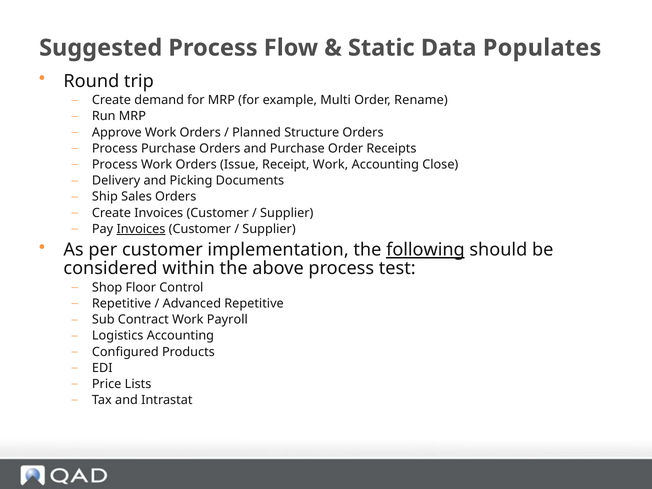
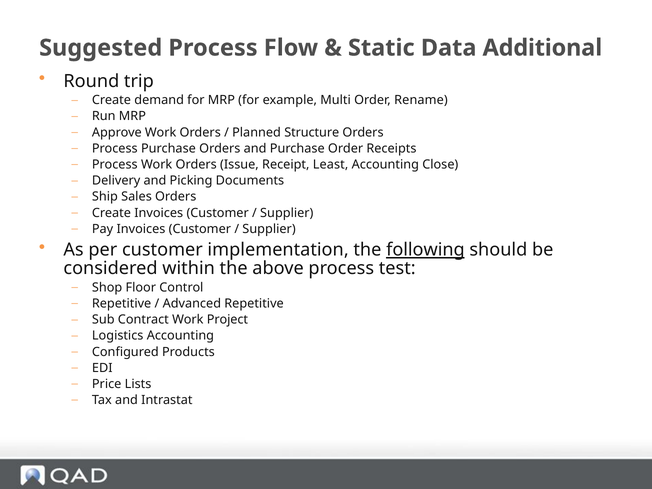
Populates: Populates -> Additional
Receipt Work: Work -> Least
Invoices at (141, 229) underline: present -> none
Payroll: Payroll -> Project
